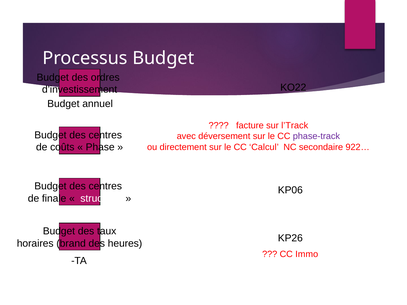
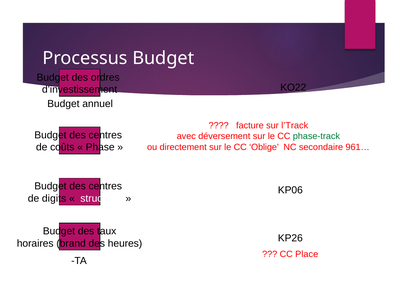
phase-track colour: purple -> green
Calcul: Calcul -> Oblige
922…: 922… -> 961…
finale: finale -> digits
Immo: Immo -> Place
